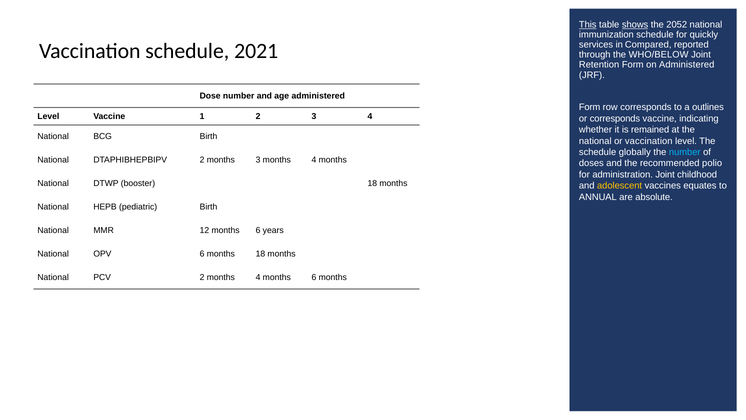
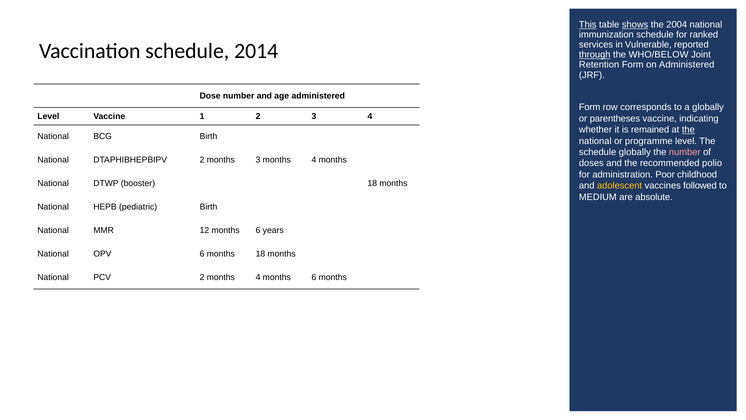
2052: 2052 -> 2004
quickly: quickly -> ranked
Compared: Compared -> Vulnerable
2021: 2021 -> 2014
through underline: none -> present
a outlines: outlines -> globally
or corresponds: corresponds -> parentheses
the at (688, 130) underline: none -> present
or vaccination: vaccination -> programme
number at (685, 152) colour: light blue -> pink
administration Joint: Joint -> Poor
equates: equates -> followed
ANNUAL: ANNUAL -> MEDIUM
